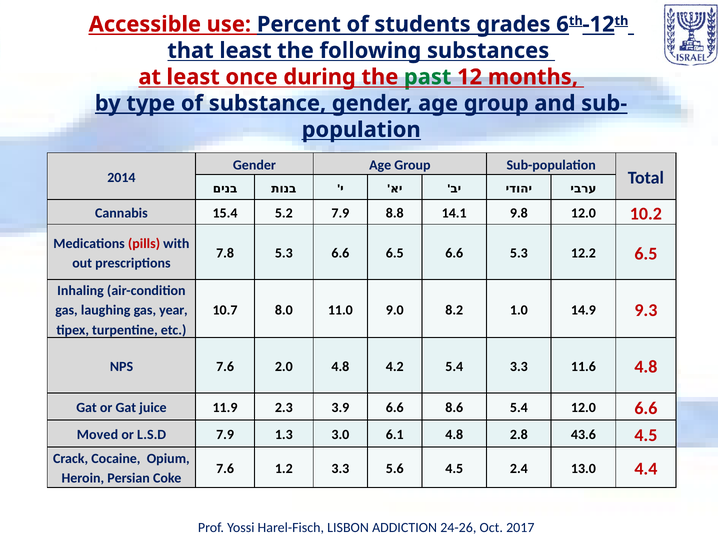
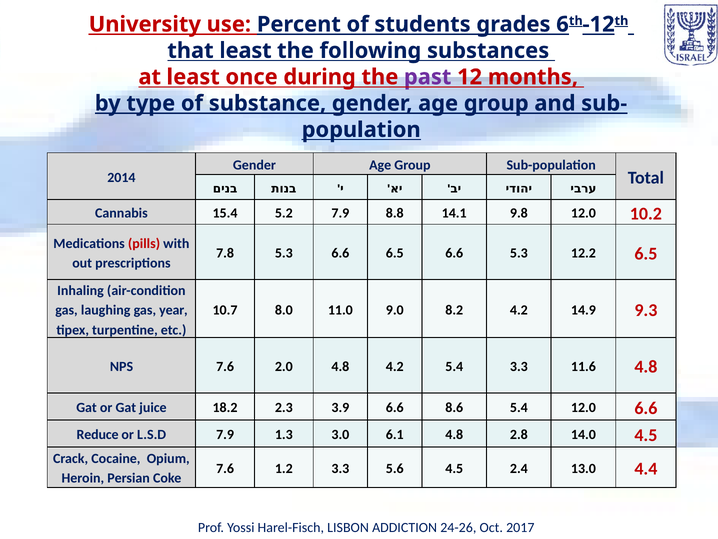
Accessible: Accessible -> University
past colour: green -> purple
8.2 1.0: 1.0 -> 4.2
11.9: 11.9 -> 18.2
Moved: Moved -> Reduce
43.6: 43.6 -> 14.0
